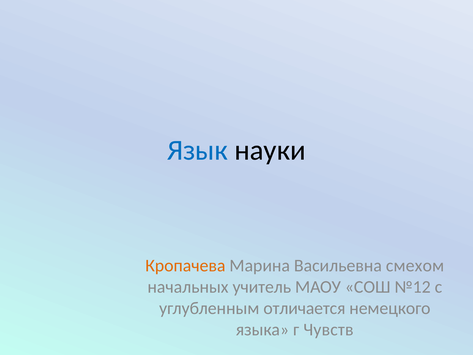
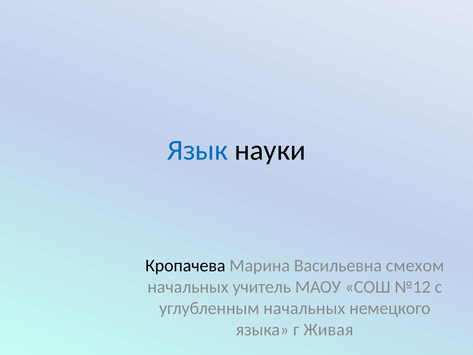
Кропачева colour: orange -> black
углубленным отличается: отличается -> начальных
Чувств: Чувств -> Живая
